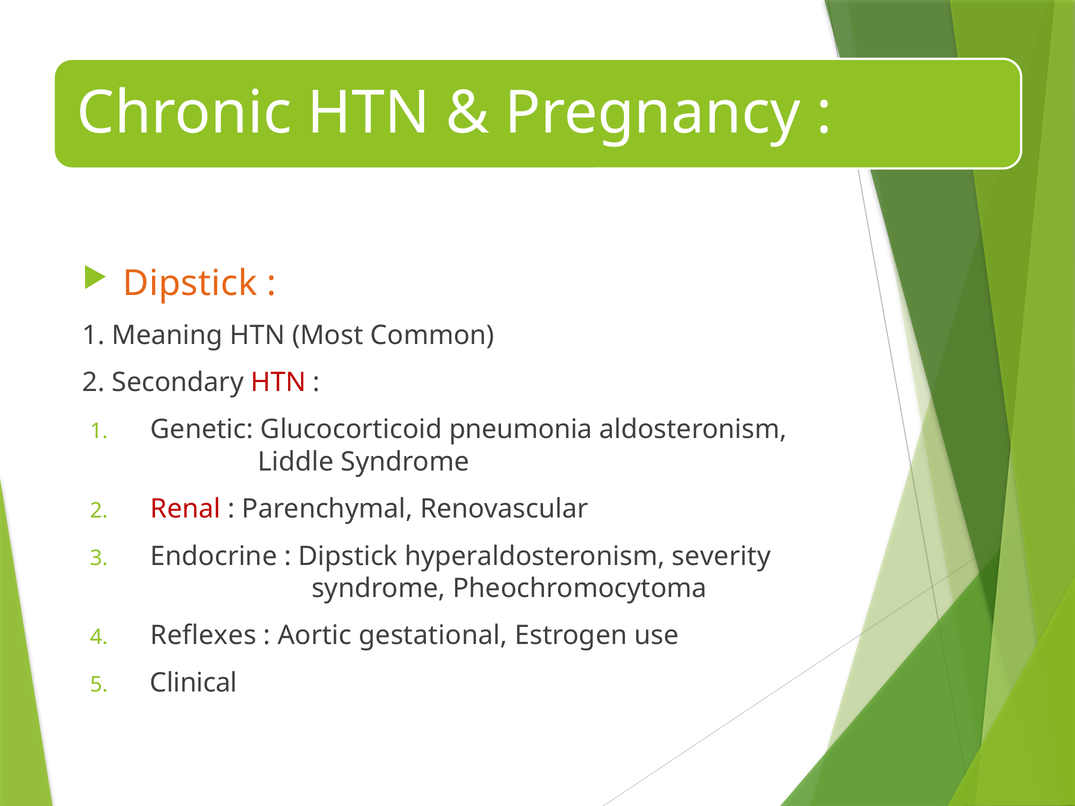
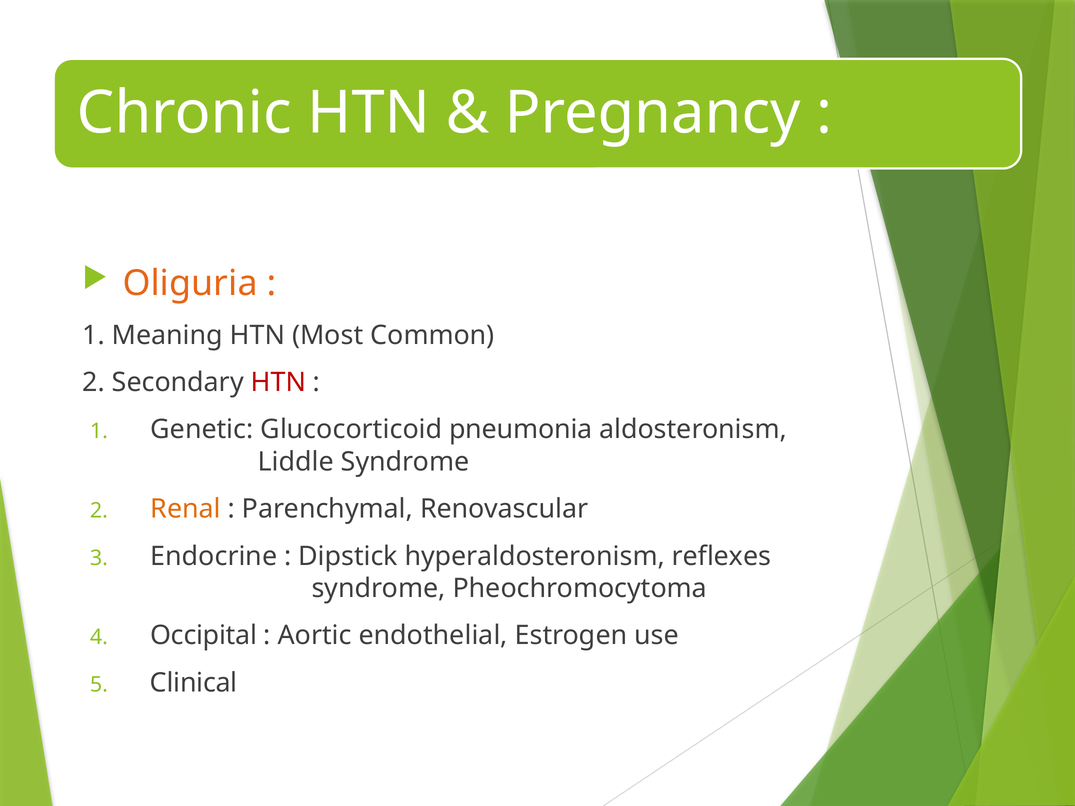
Dipstick at (190, 283): Dipstick -> Oliguria
Renal colour: red -> orange
severity: severity -> reflexes
Reflexes: Reflexes -> Occipital
gestational: gestational -> endothelial
